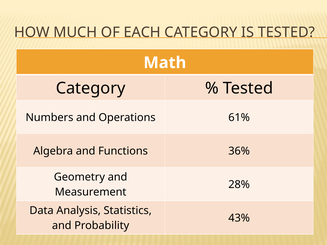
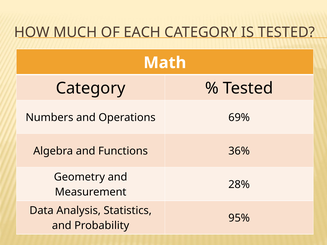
61%: 61% -> 69%
43%: 43% -> 95%
